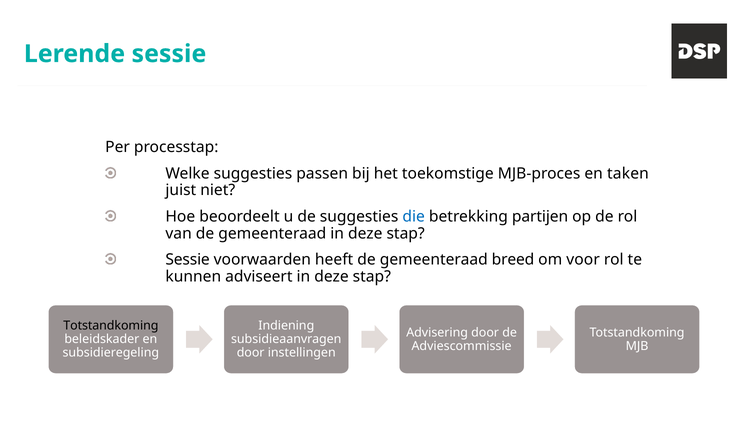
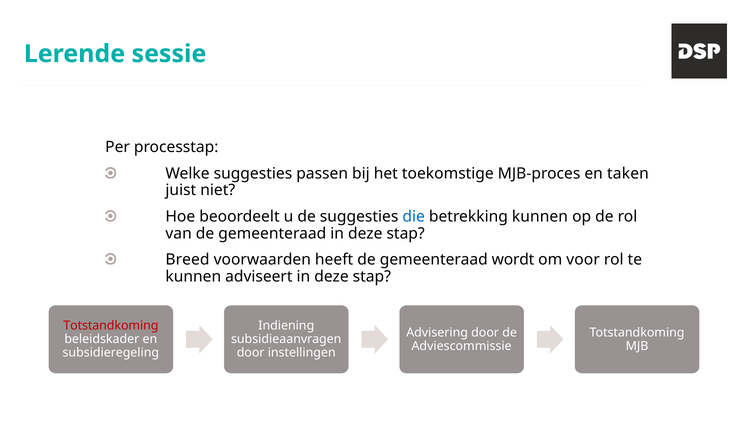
betrekking partijen: partijen -> kunnen
Sessie at (188, 259): Sessie -> Breed
breed: breed -> wordt
Totstandkoming at (111, 326) colour: black -> red
